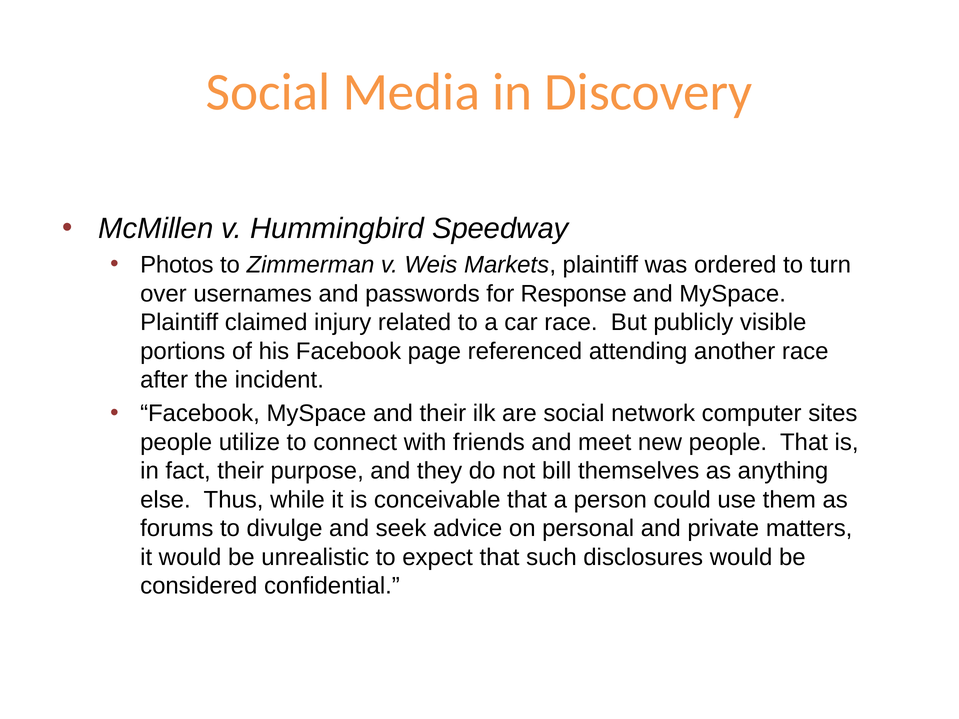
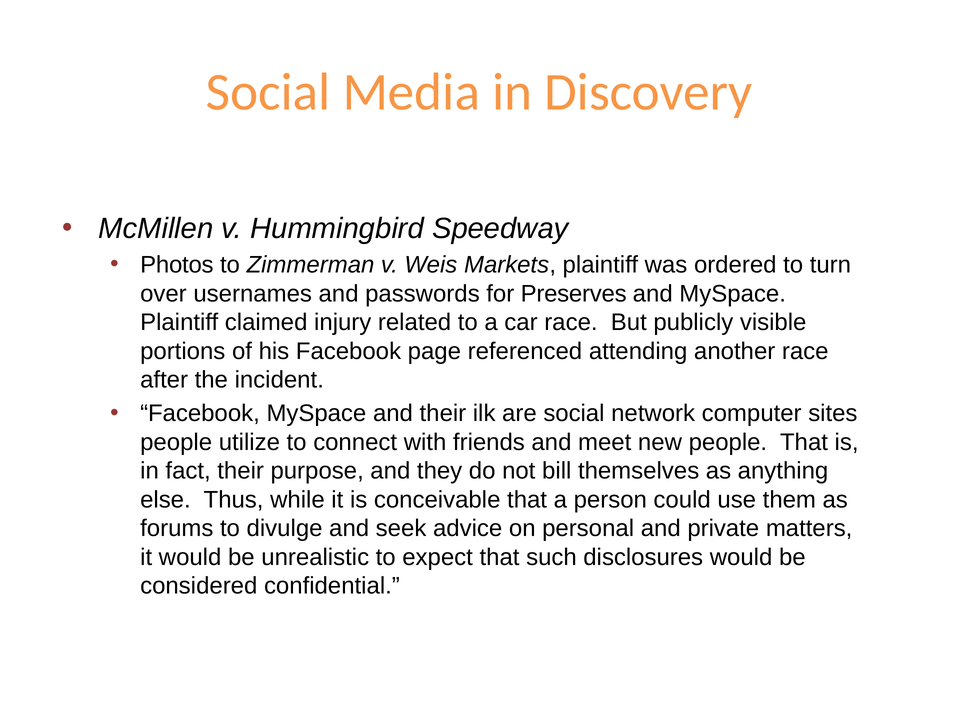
Response: Response -> Preserves
